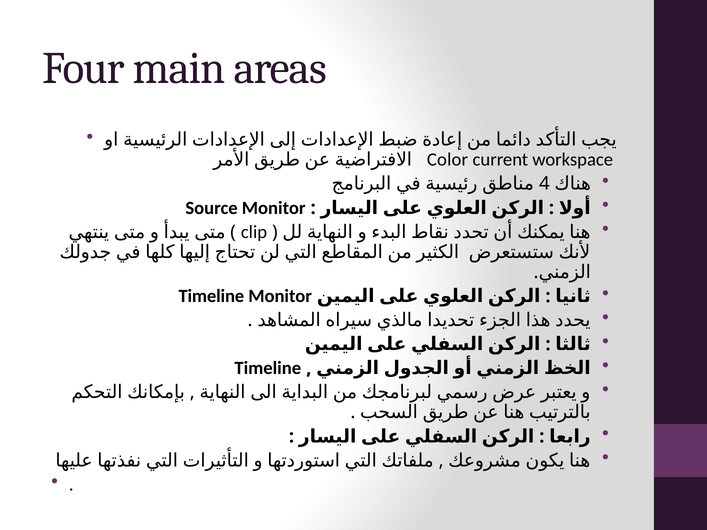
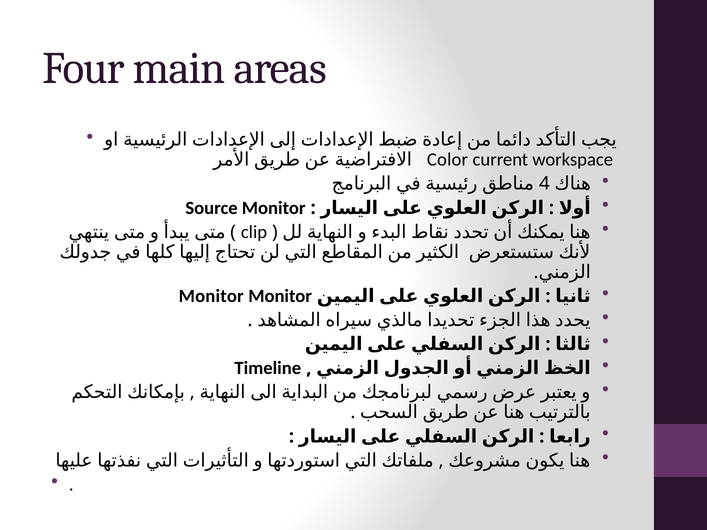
Timeline at (211, 296): Timeline -> Monitor
